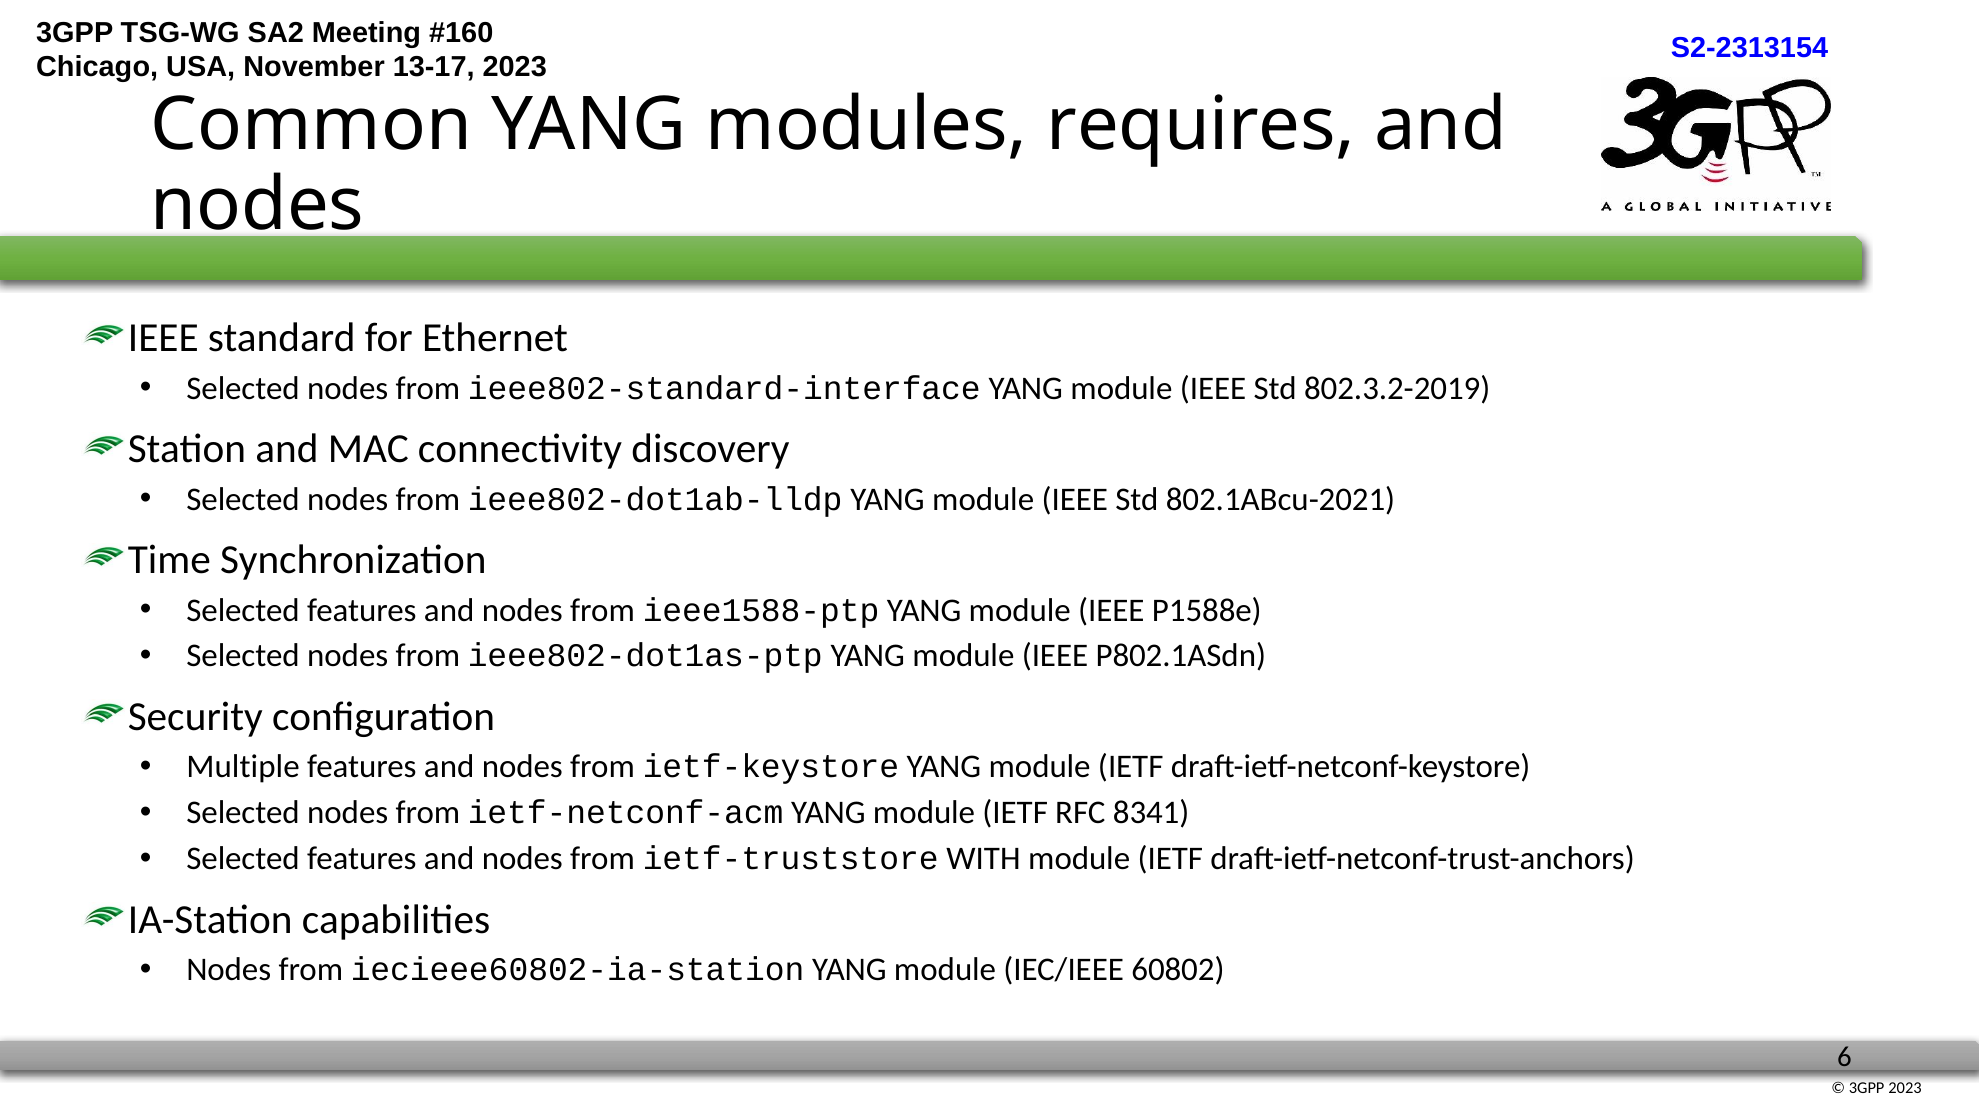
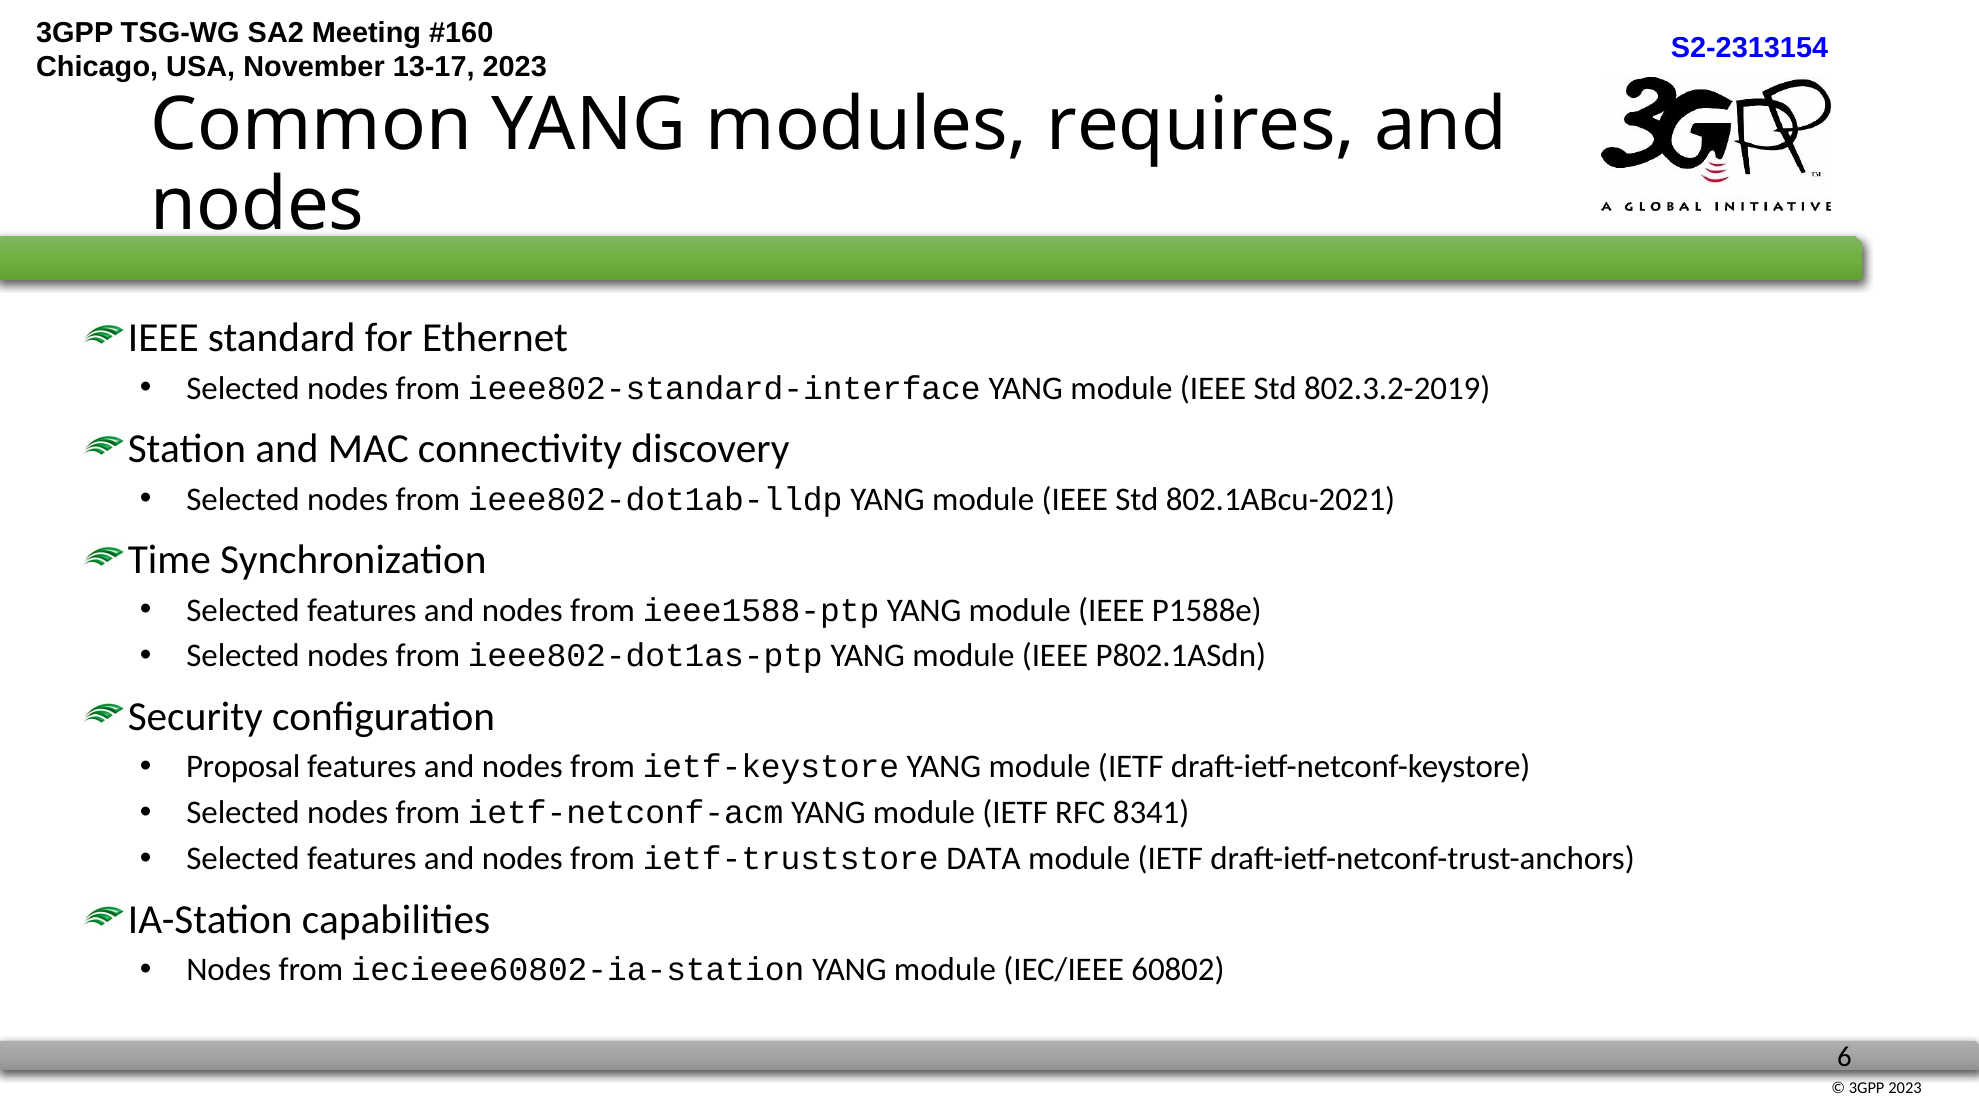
Multiple: Multiple -> Proposal
WITH: WITH -> DATA
